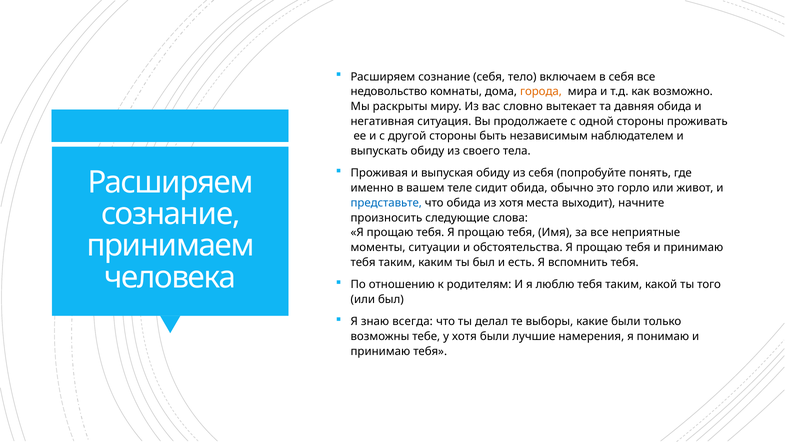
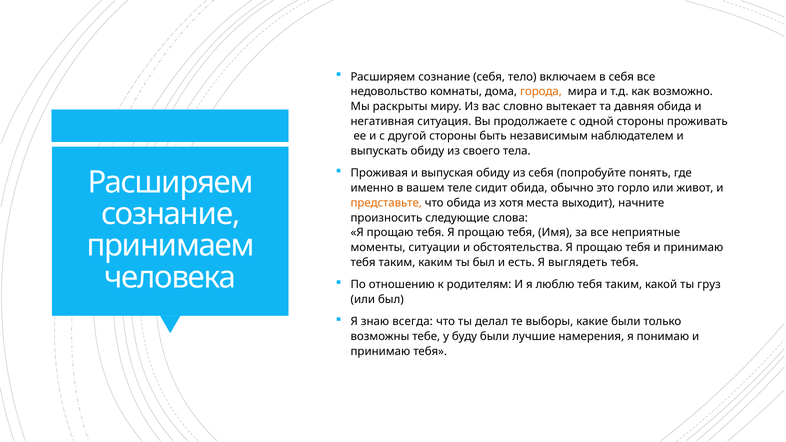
представьте colour: blue -> orange
вспомнить: вспомнить -> выглядеть
того: того -> груз
у хотя: хотя -> буду
